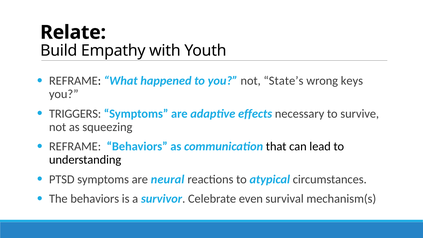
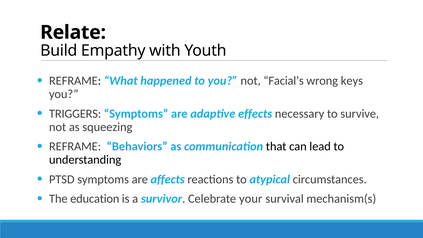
State’s: State’s -> Facial’s
neural: neural -> affects
The behaviors: behaviors -> education
even: even -> your
